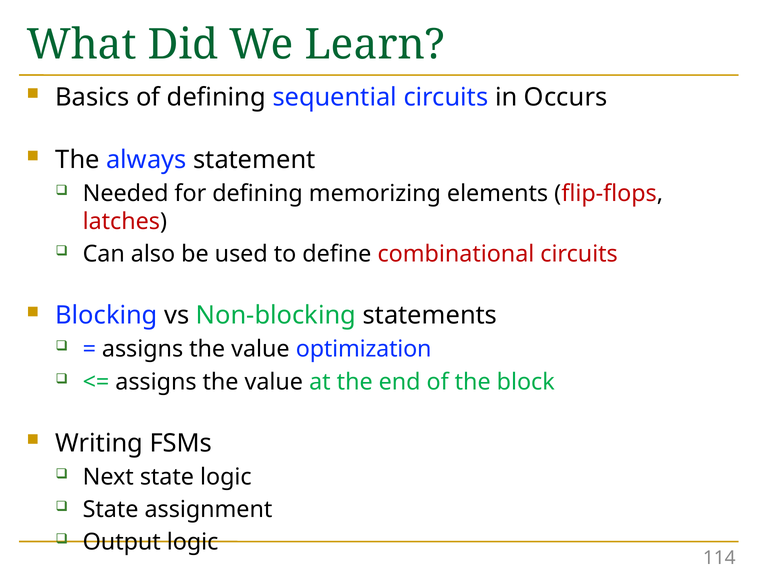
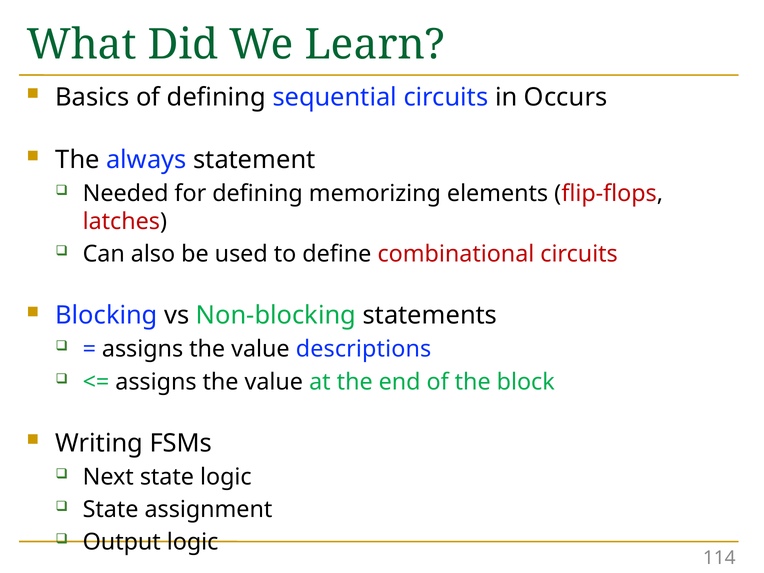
optimization: optimization -> descriptions
